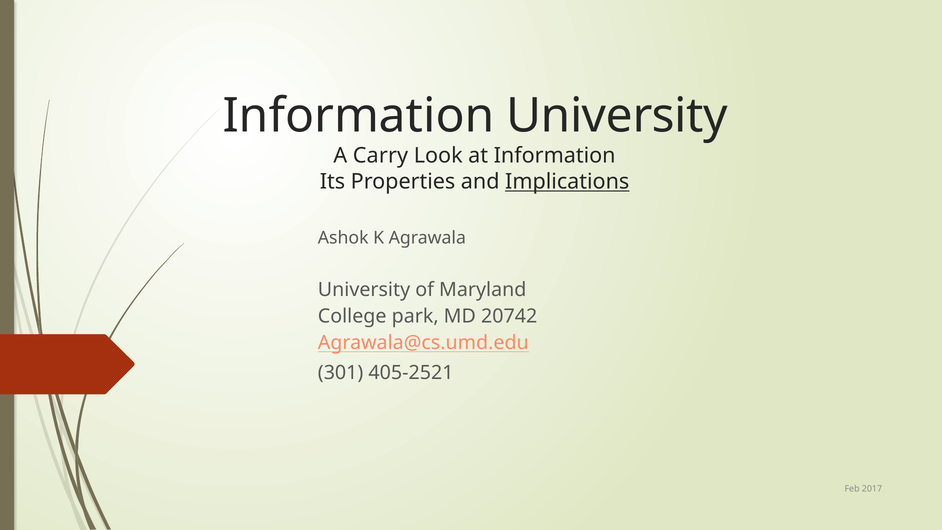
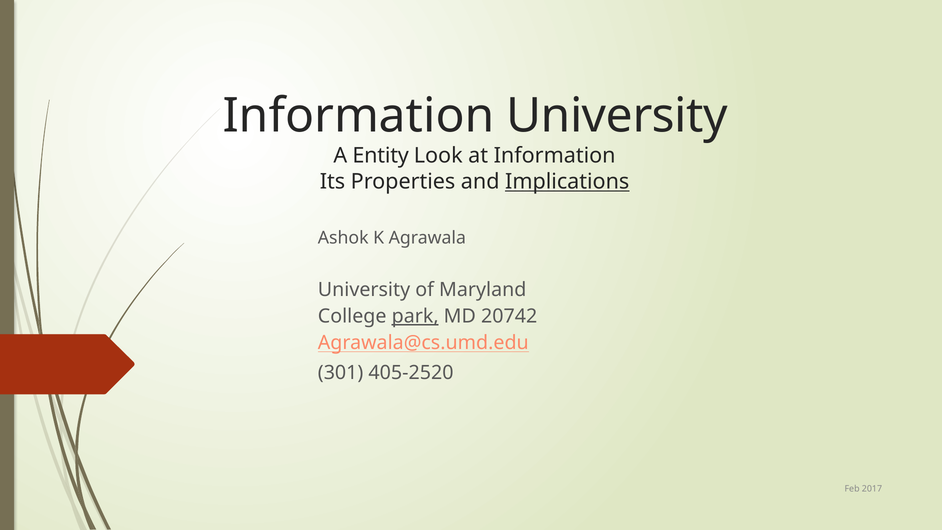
Carry: Carry -> Entity
park underline: none -> present
405-2521: 405-2521 -> 405-2520
